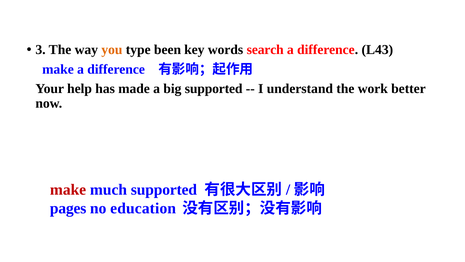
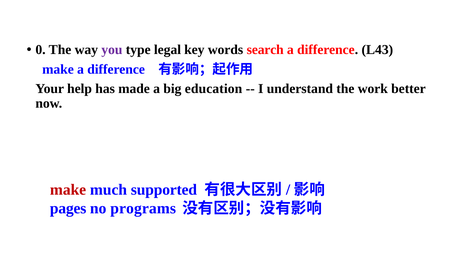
3: 3 -> 0
you colour: orange -> purple
been: been -> legal
big supported: supported -> education
education: education -> programs
